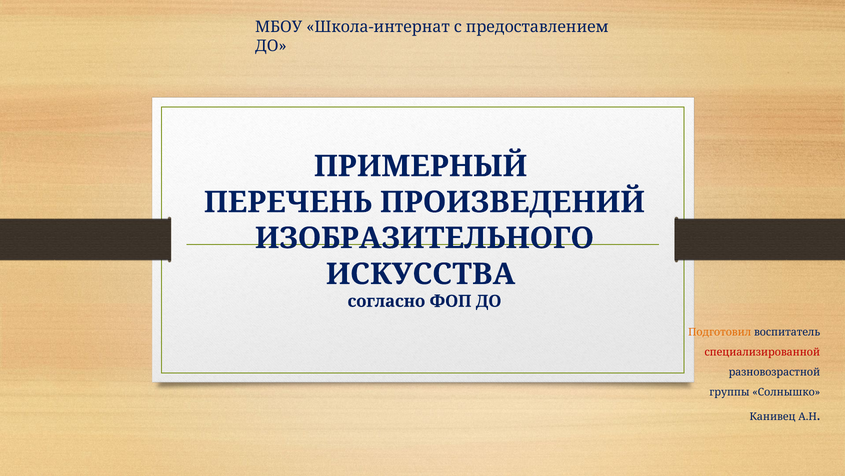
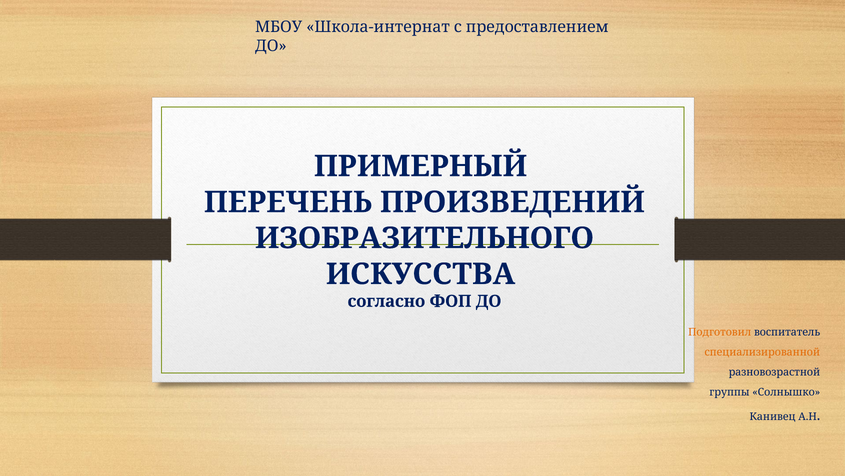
специализированной colour: red -> orange
